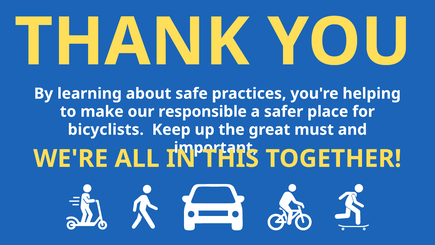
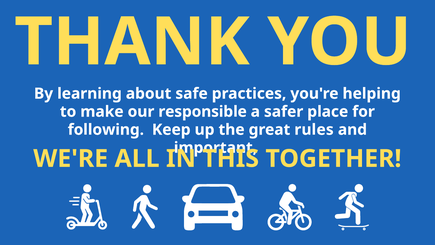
bicyclists: bicyclists -> following
must: must -> rules
